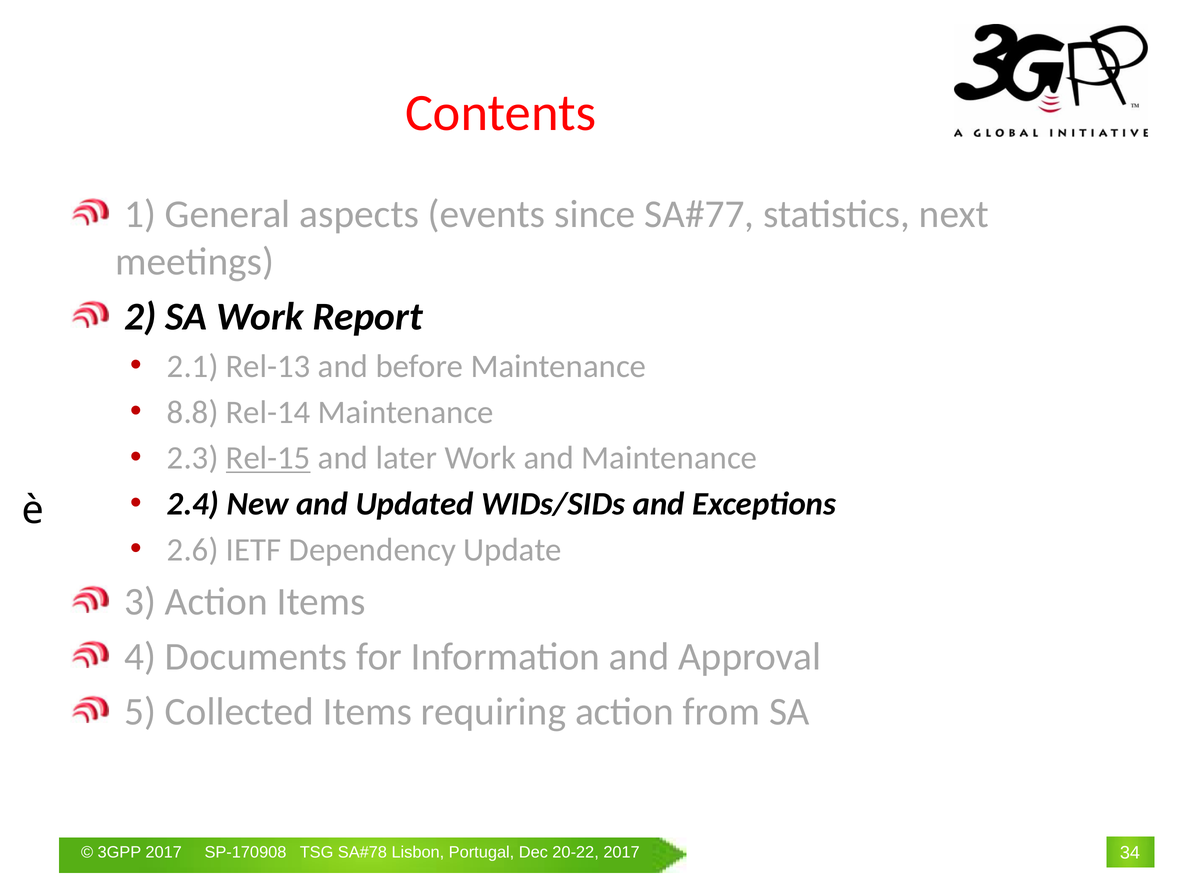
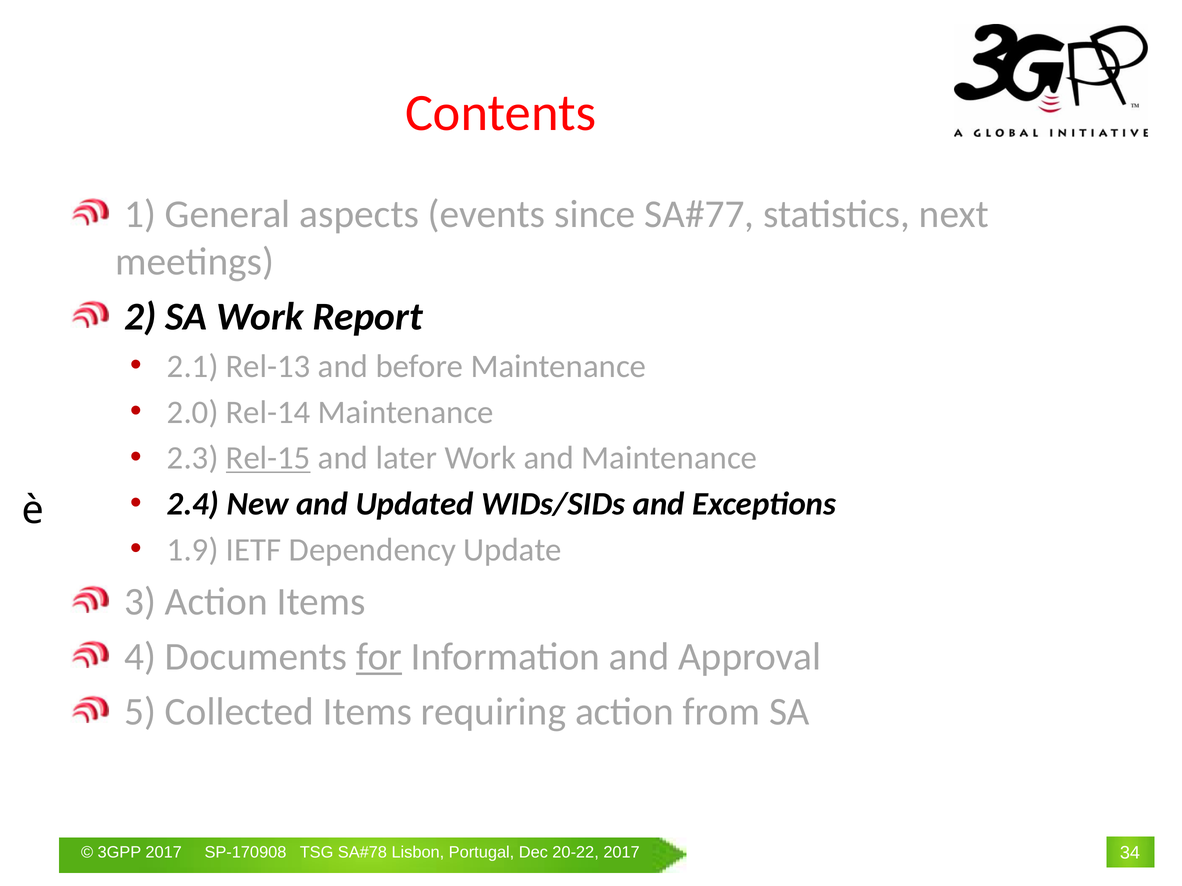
8.8: 8.8 -> 2.0
2.6: 2.6 -> 1.9
for underline: none -> present
